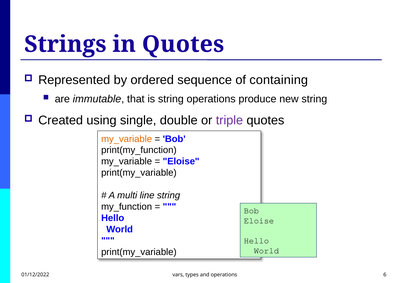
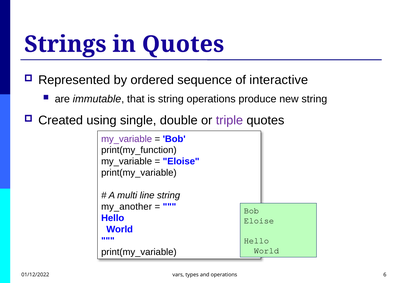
containing: containing -> interactive
my_variable at (127, 139) colour: orange -> purple
my_function: my_function -> my_another
